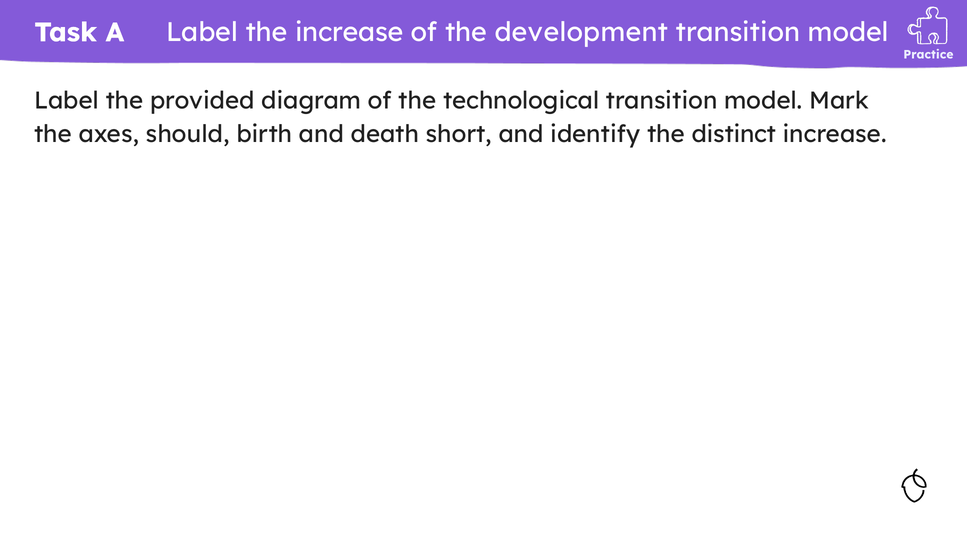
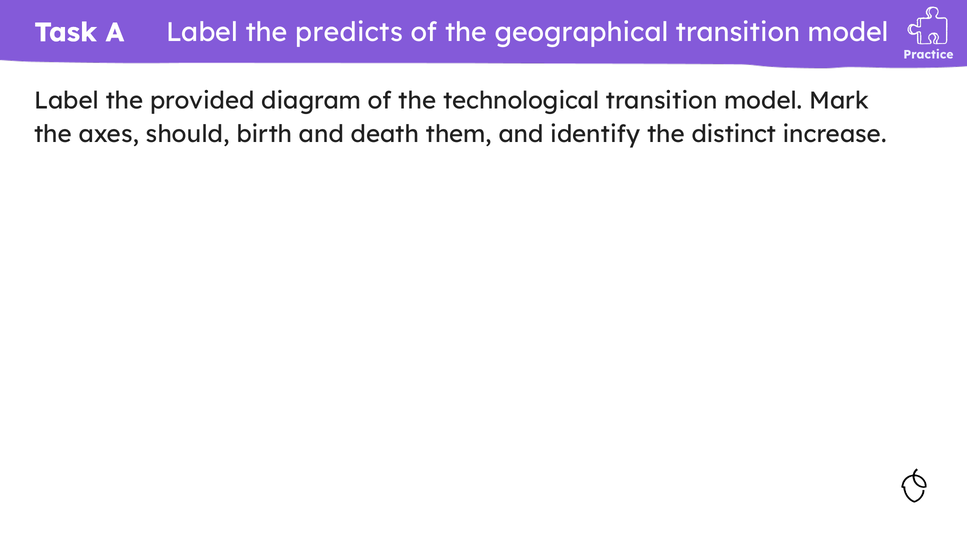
the increase: increase -> predicts
development: development -> geographical
short: short -> them
